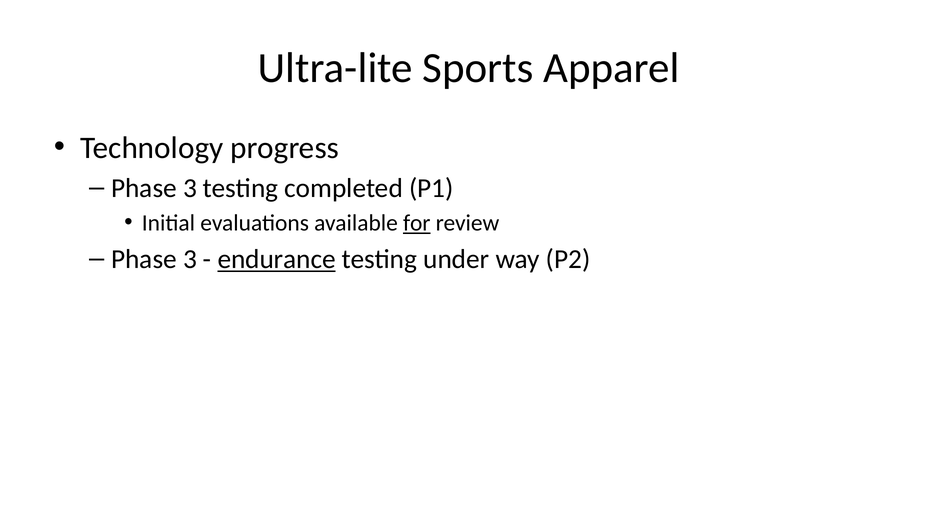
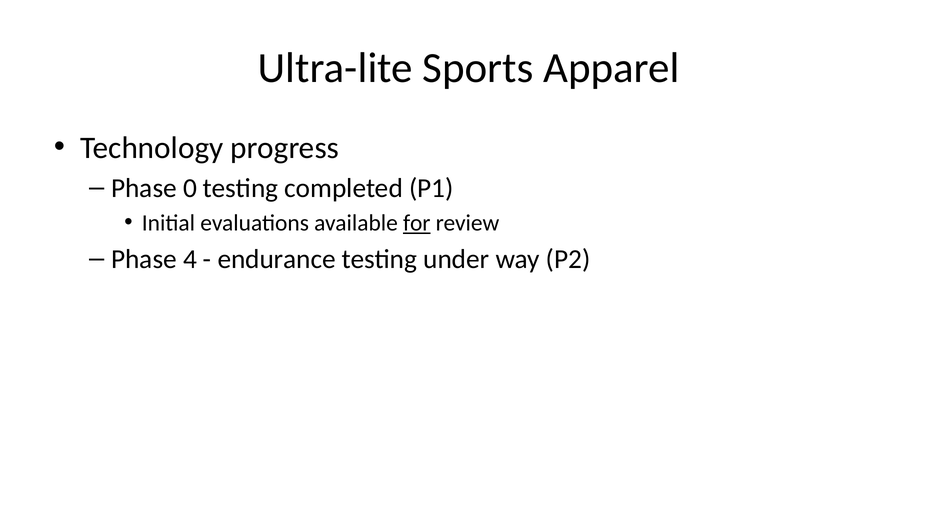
3 at (190, 188): 3 -> 0
3 at (190, 259): 3 -> 4
endurance underline: present -> none
